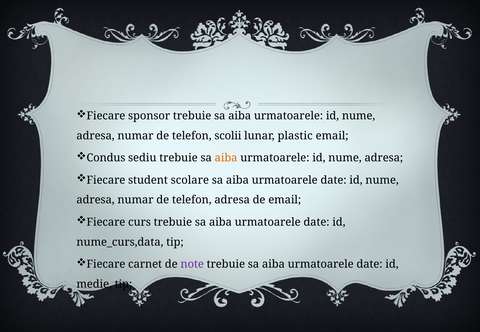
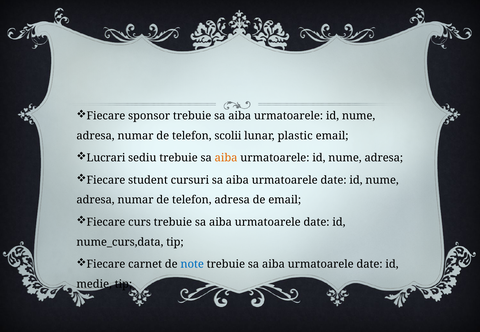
Condus: Condus -> Lucrari
scolare: scolare -> cursuri
note colour: purple -> blue
